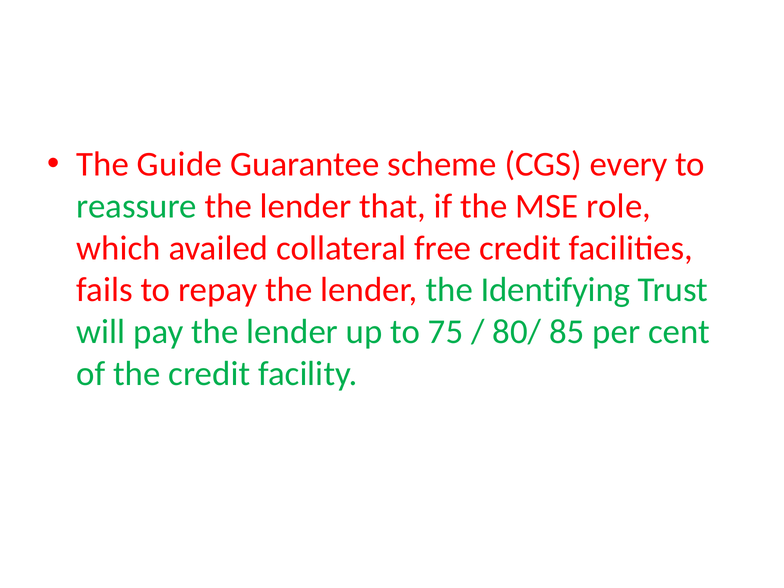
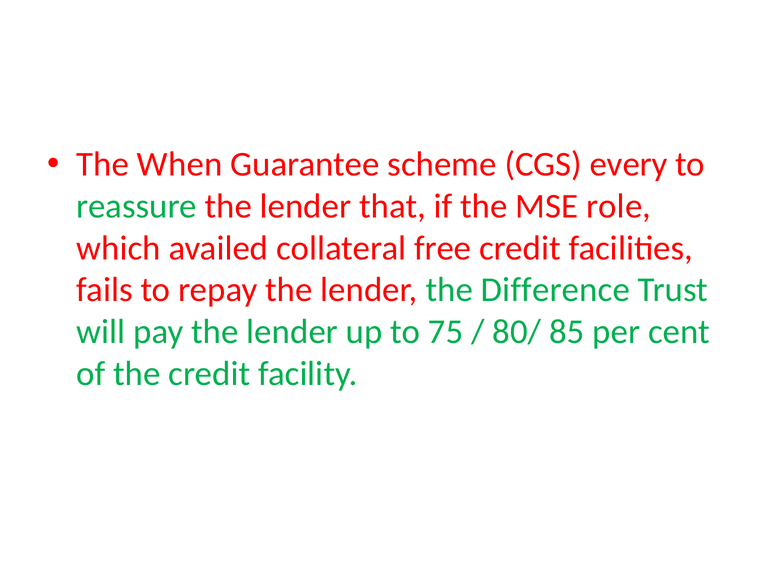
Guide: Guide -> When
Identifying: Identifying -> Difference
